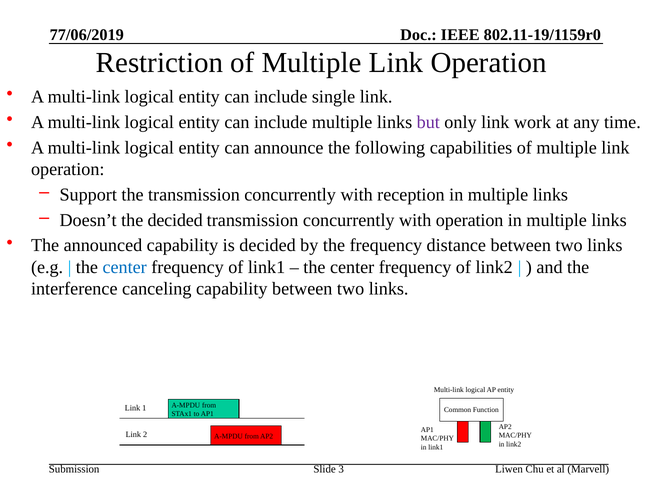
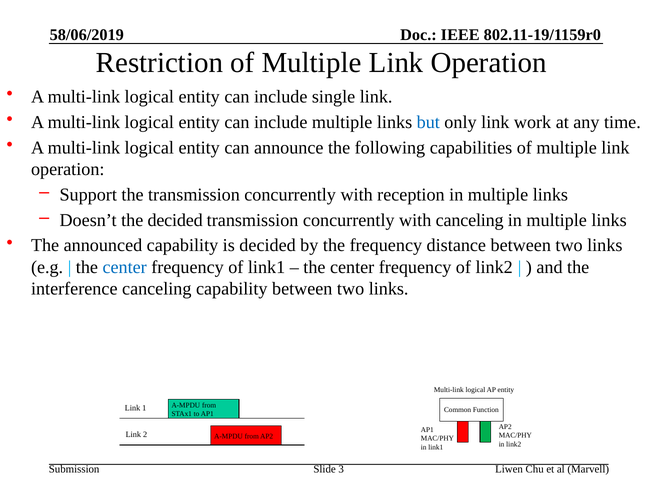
77/06/2019: 77/06/2019 -> 58/06/2019
but colour: purple -> blue
with operation: operation -> canceling
